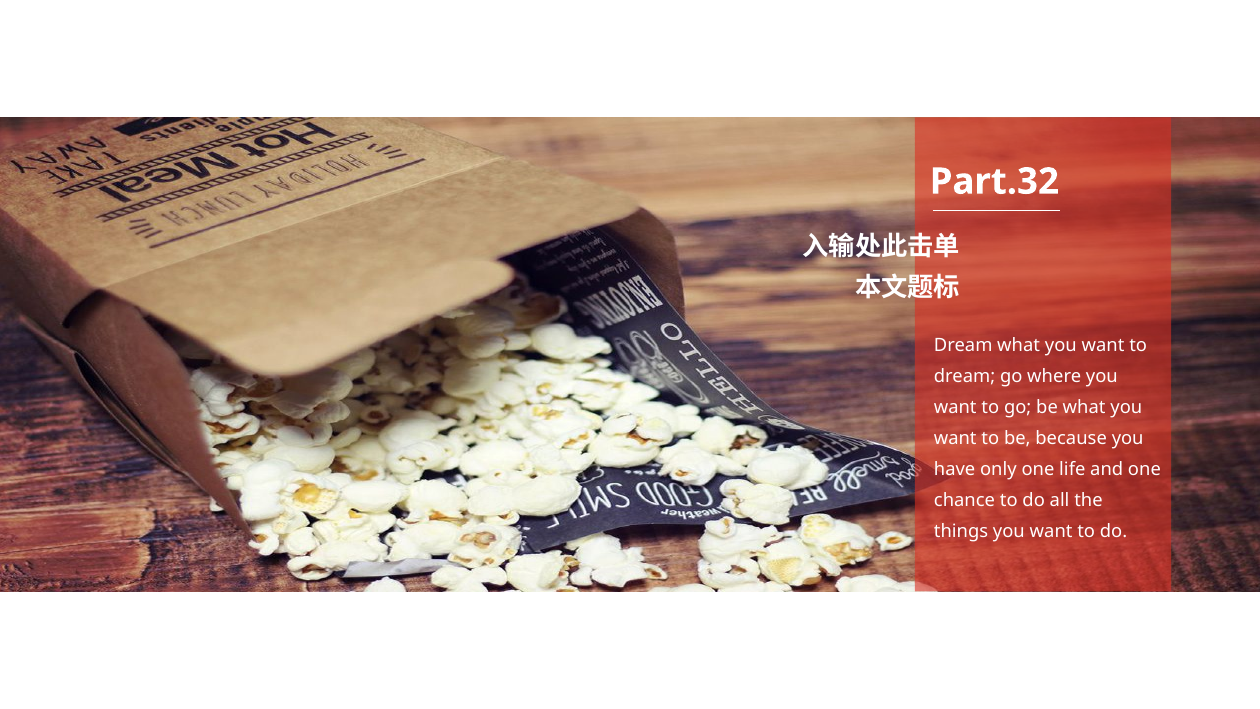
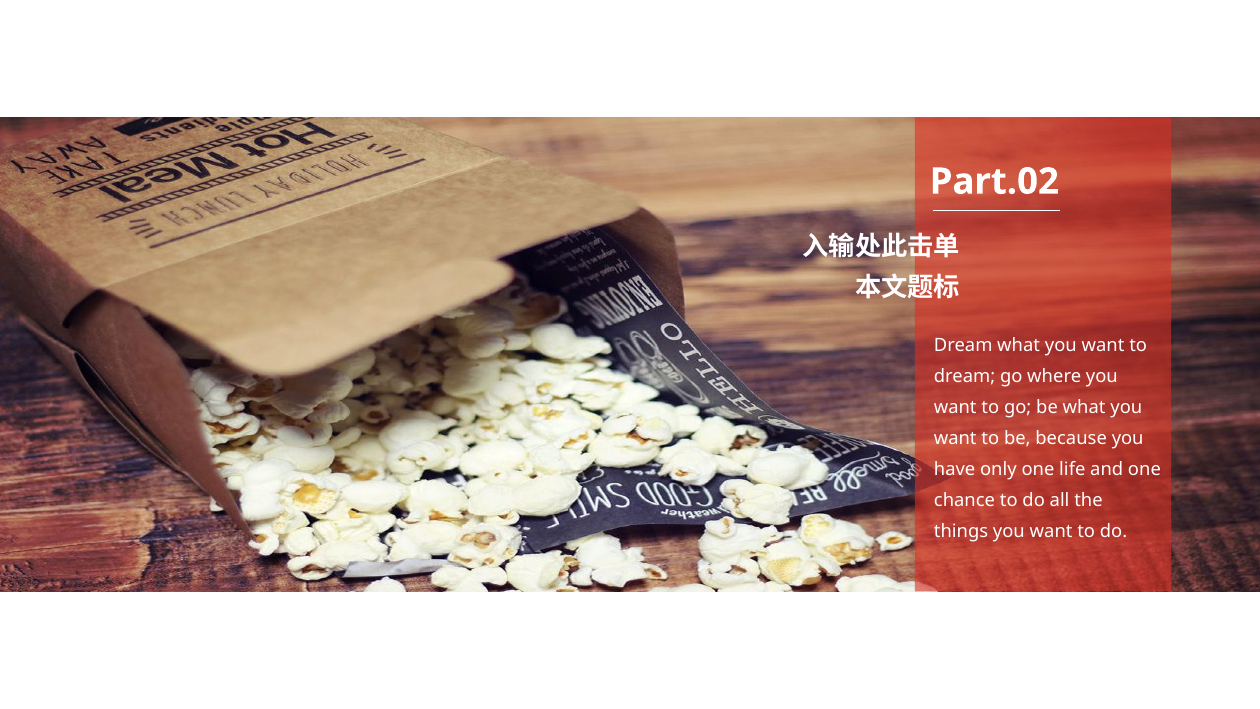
Part.32: Part.32 -> Part.02
